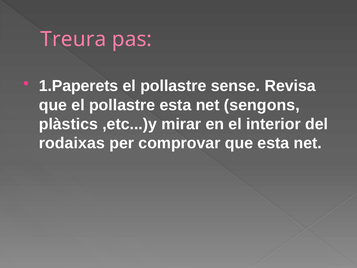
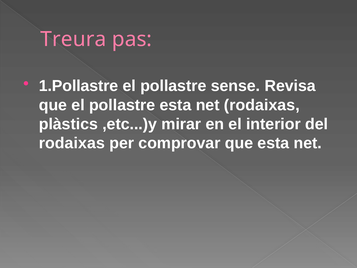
1.Paperets: 1.Paperets -> 1.Pollastre
net sengons: sengons -> rodaixas
